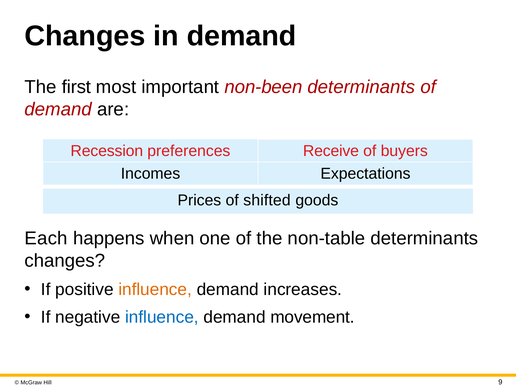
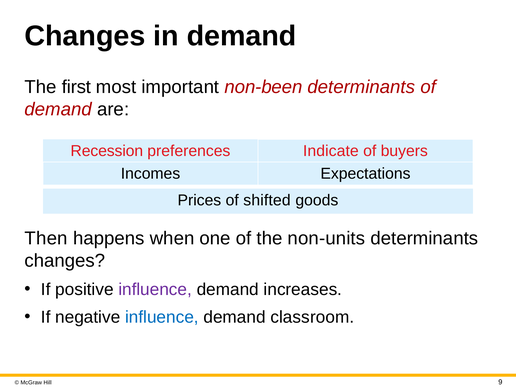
Receive: Receive -> Indicate
Each: Each -> Then
non-table: non-table -> non-units
influence at (155, 289) colour: orange -> purple
movement: movement -> classroom
